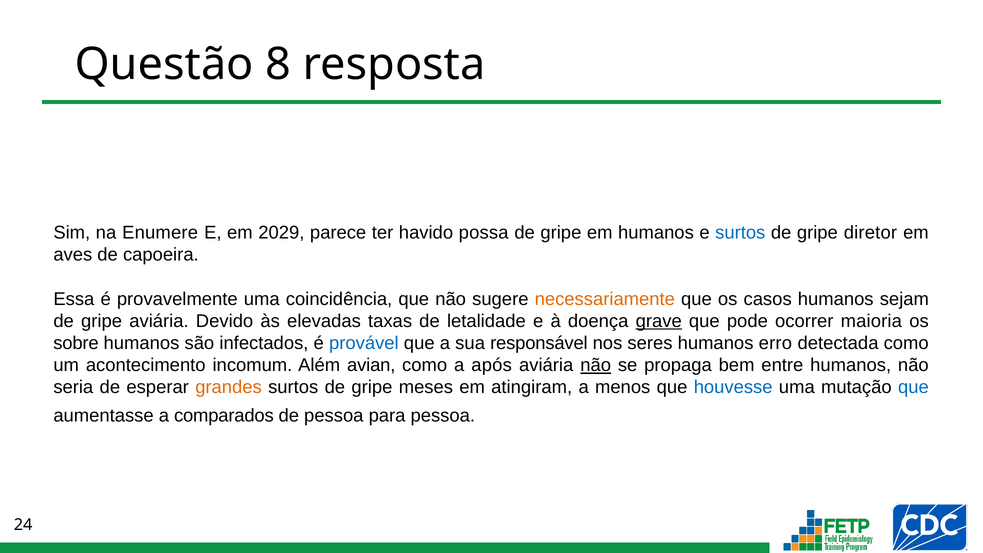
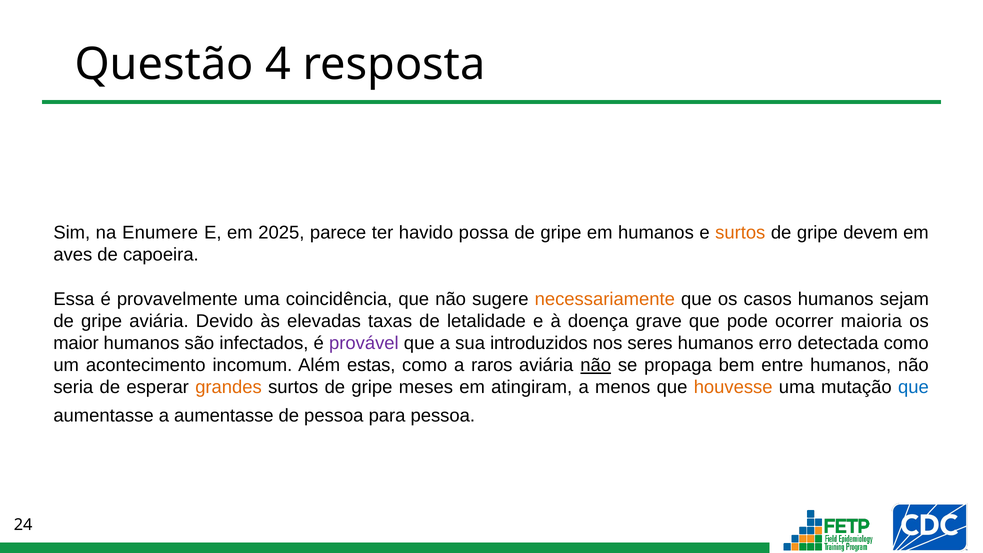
8: 8 -> 4
2029: 2029 -> 2025
surtos at (740, 233) colour: blue -> orange
diretor: diretor -> devem
grave underline: present -> none
sobre: sobre -> maior
provável colour: blue -> purple
responsável: responsável -> introduzidos
avian: avian -> estas
após: após -> raros
houvesse colour: blue -> orange
a comparados: comparados -> aumentasse
